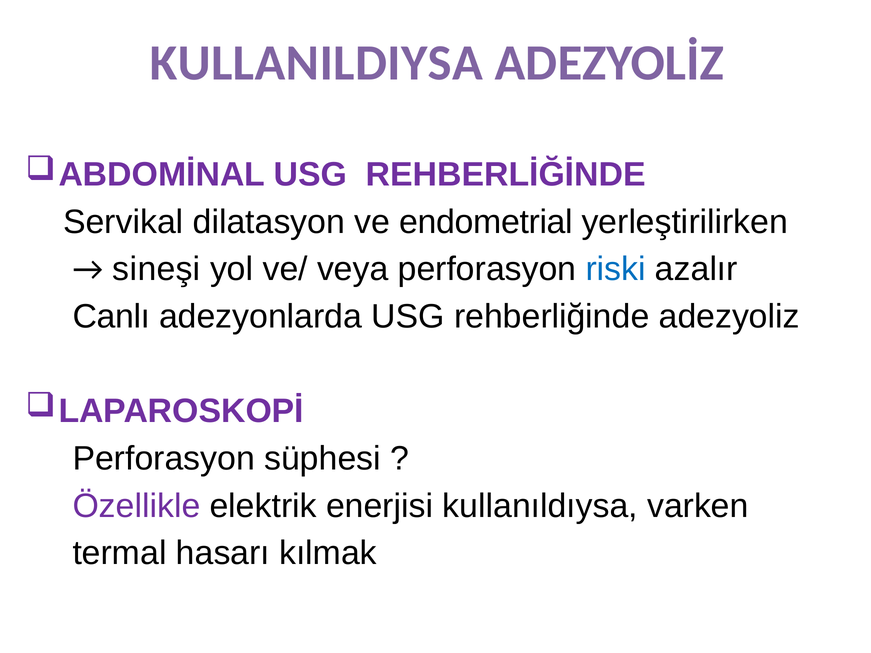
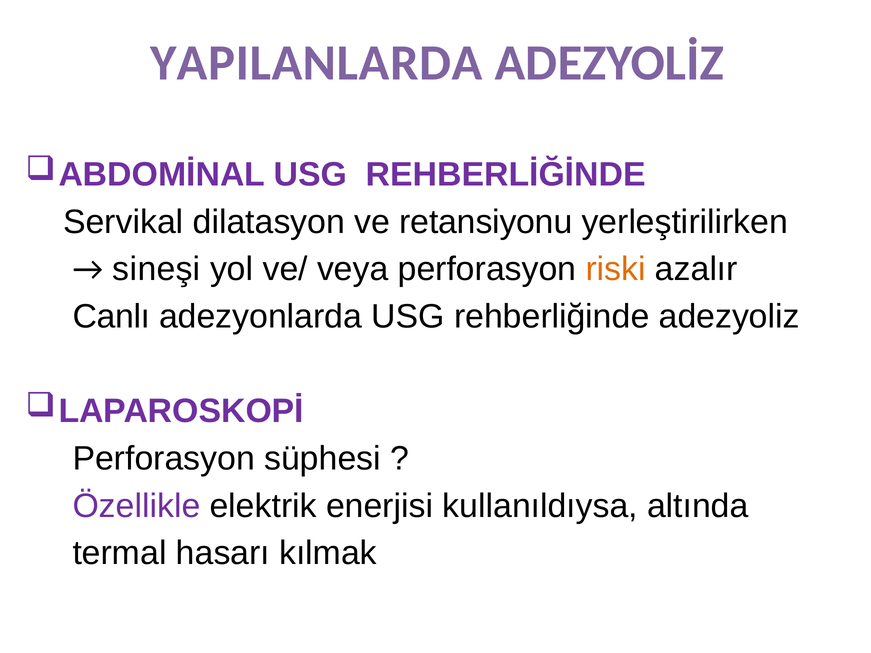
KULLANILDIYSA: KULLANILDIYSA -> YAPILANLARDA
endometrial: endometrial -> retansiyonu
riski colour: blue -> orange
varken: varken -> altında
